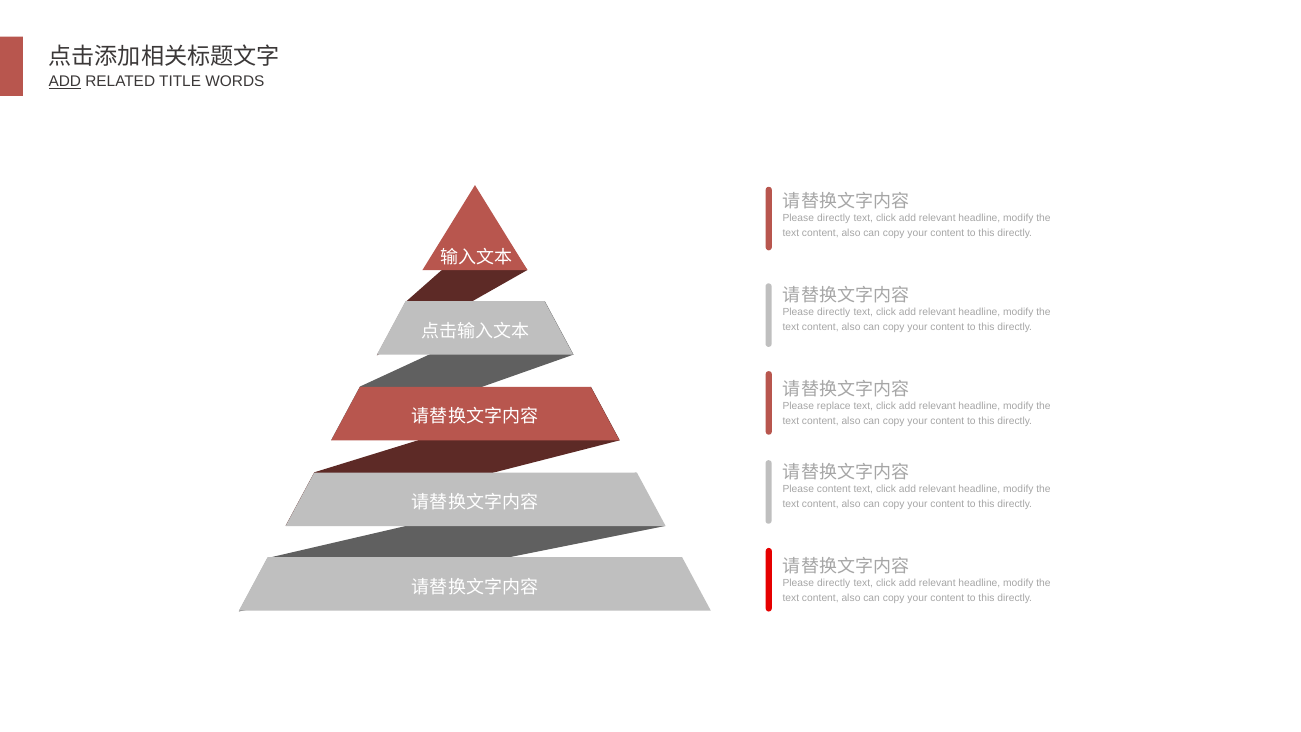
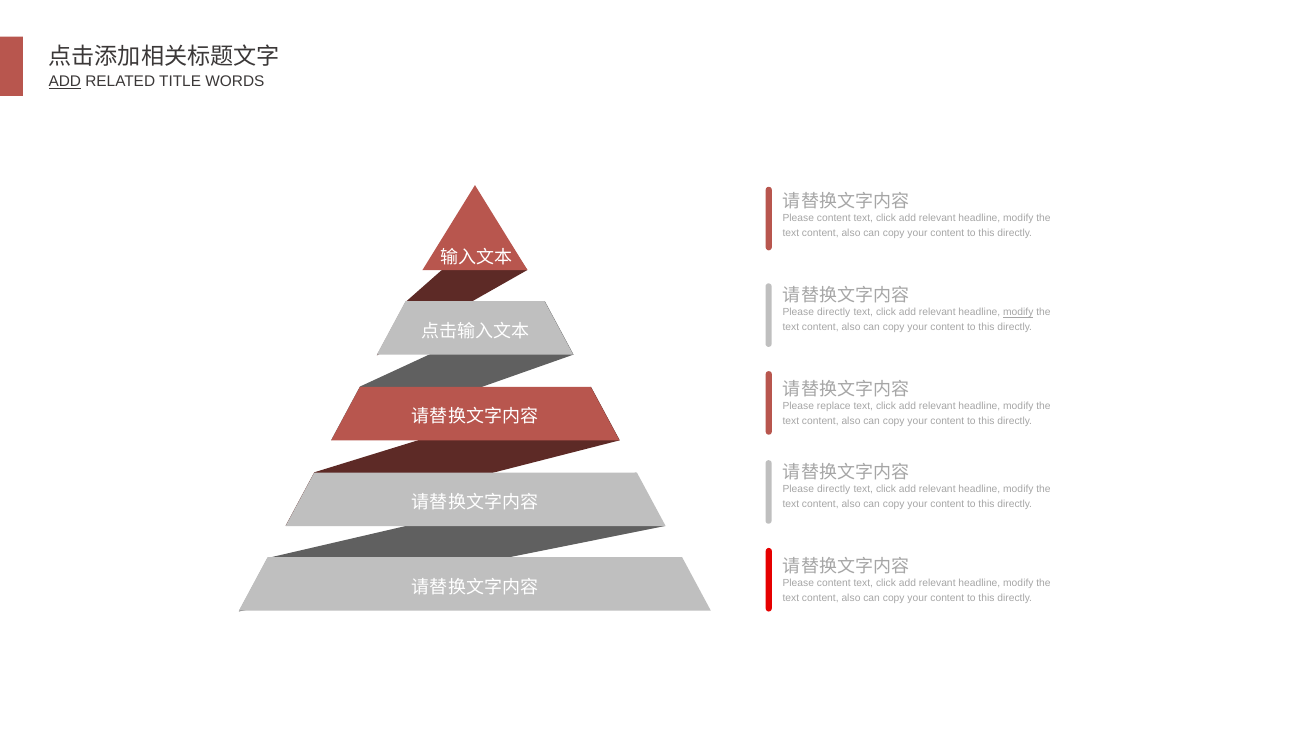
directly at (834, 218): directly -> content
modify at (1018, 312) underline: none -> present
content at (834, 489): content -> directly
directly at (834, 583): directly -> content
